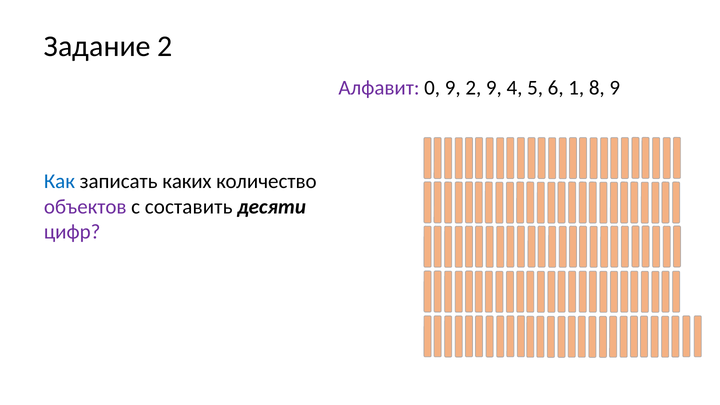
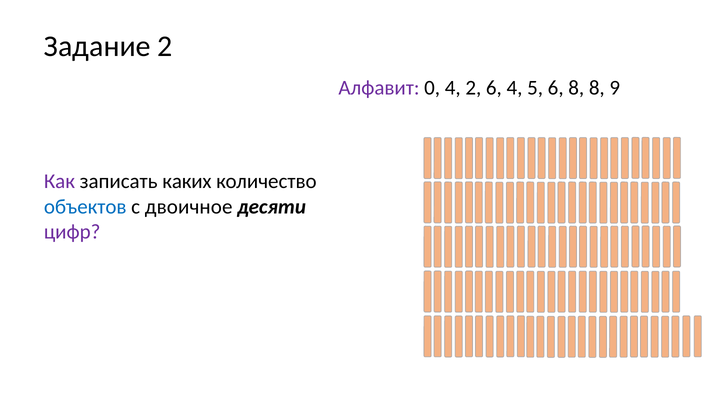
0 9: 9 -> 4
2 9: 9 -> 6
6 1: 1 -> 8
Как colour: blue -> purple
объектов colour: purple -> blue
составить: составить -> двоичное
